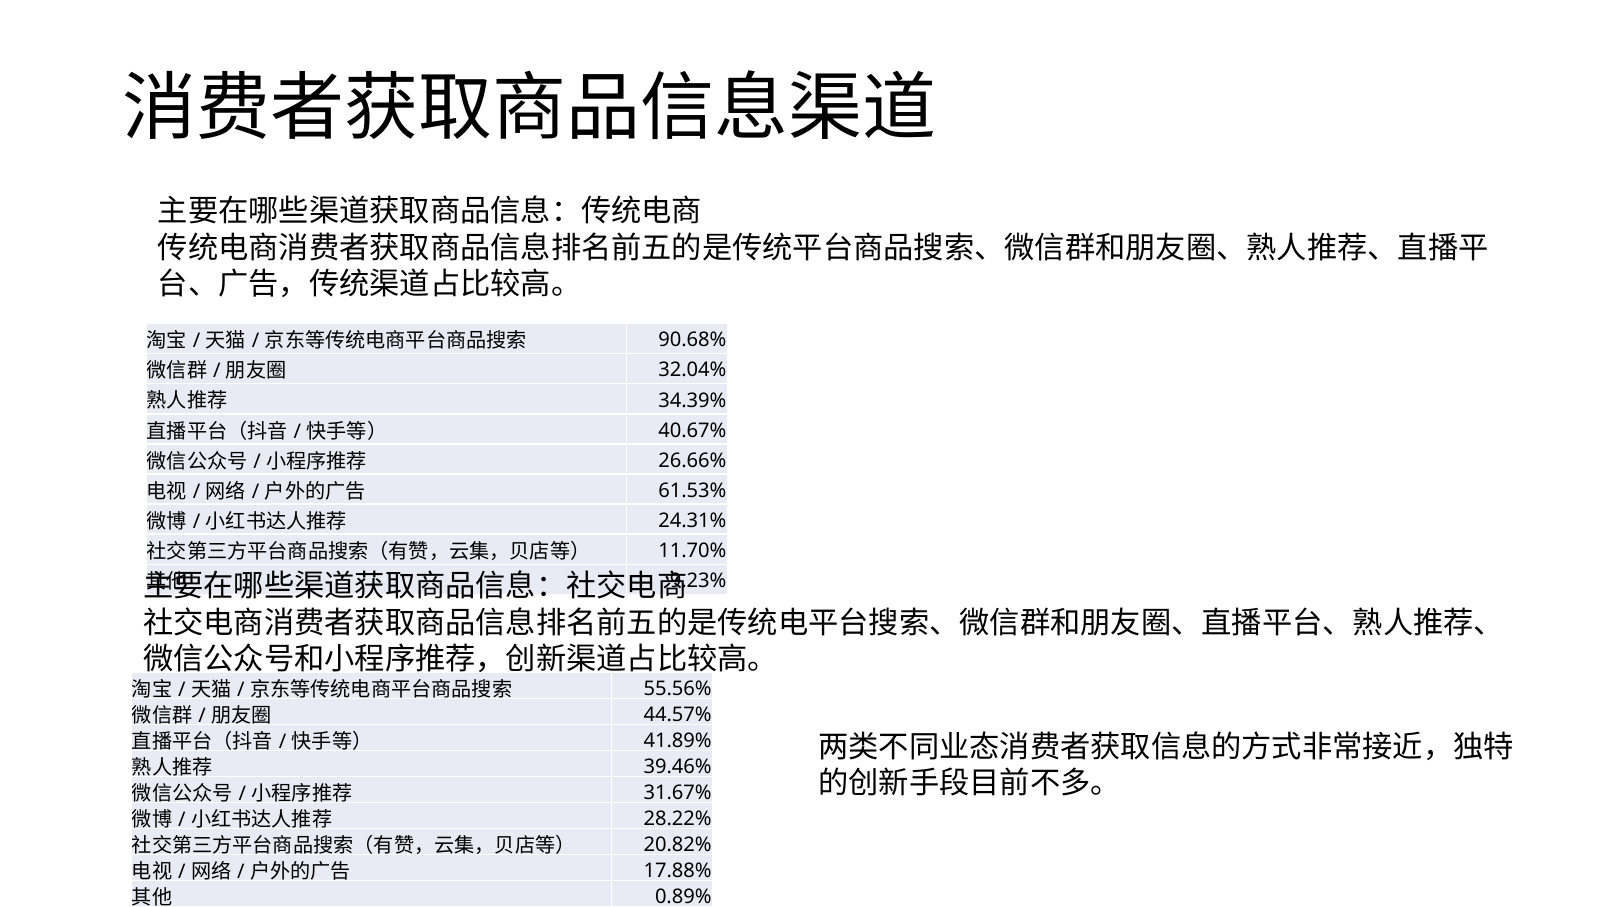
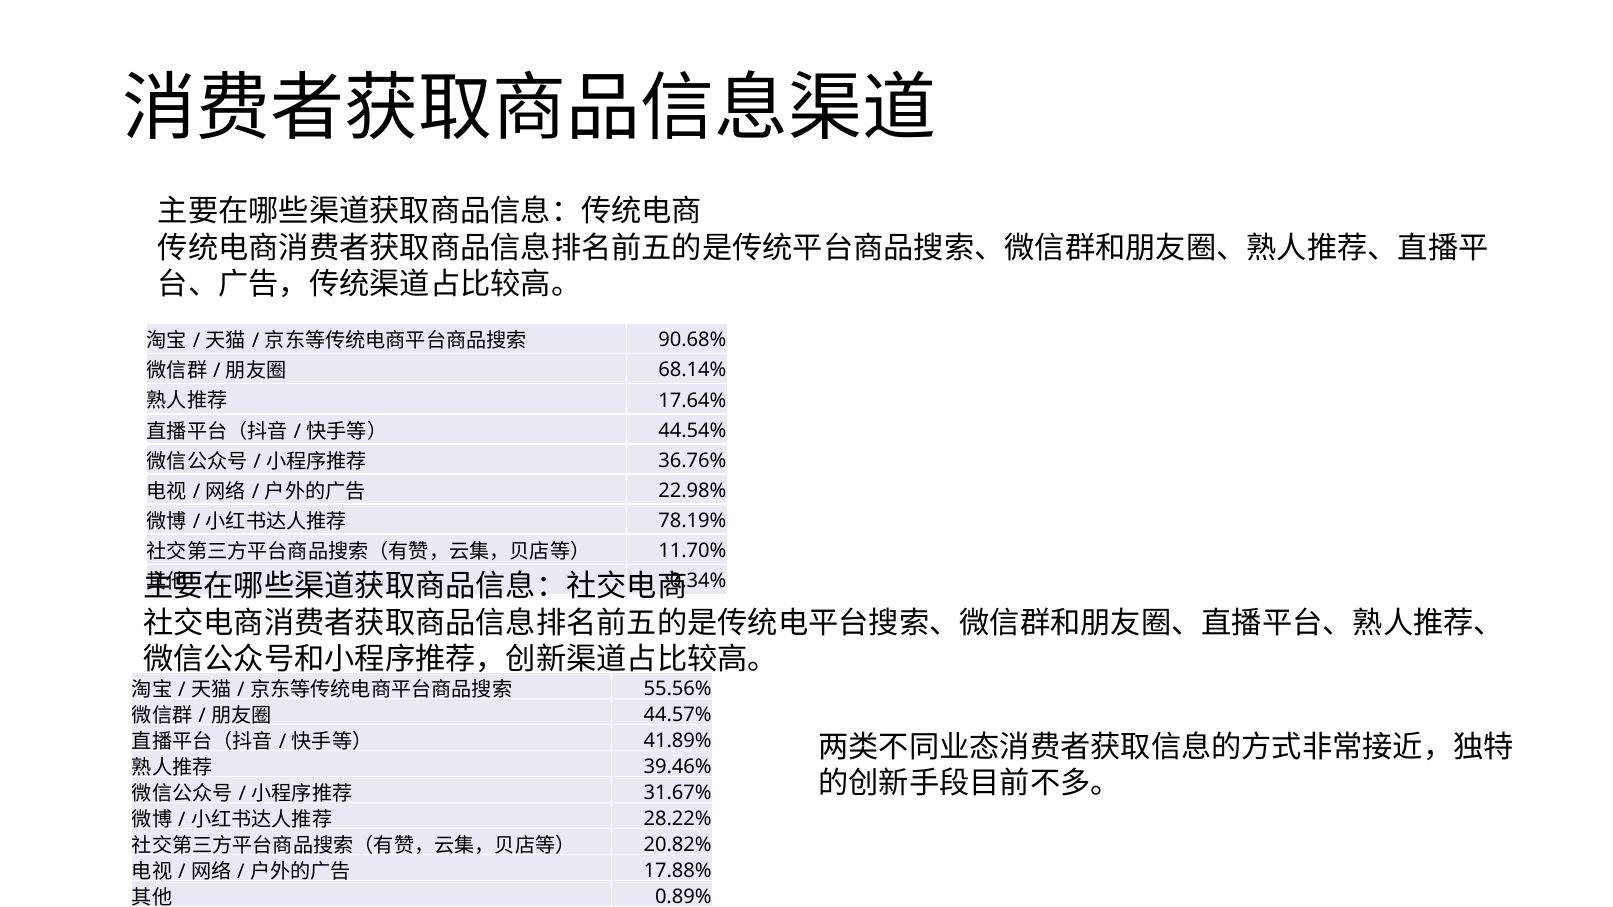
32.04%: 32.04% -> 68.14%
34.39%: 34.39% -> 17.64%
40.67%: 40.67% -> 44.54%
26.66%: 26.66% -> 36.76%
61.53%: 61.53% -> 22.98%
24.31%: 24.31% -> 78.19%
9.23%: 9.23% -> 0.34%
